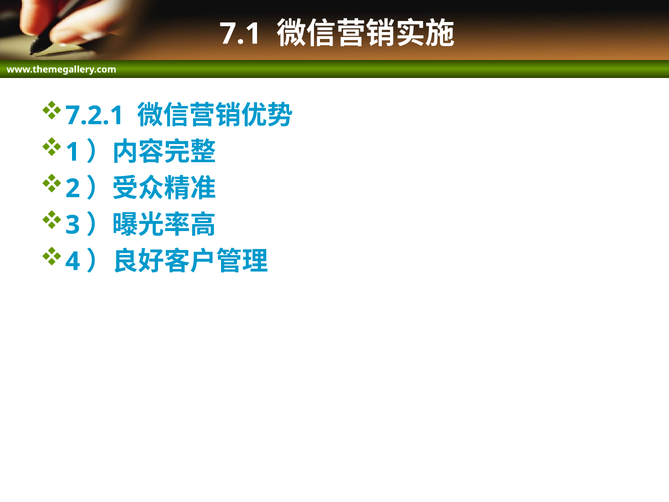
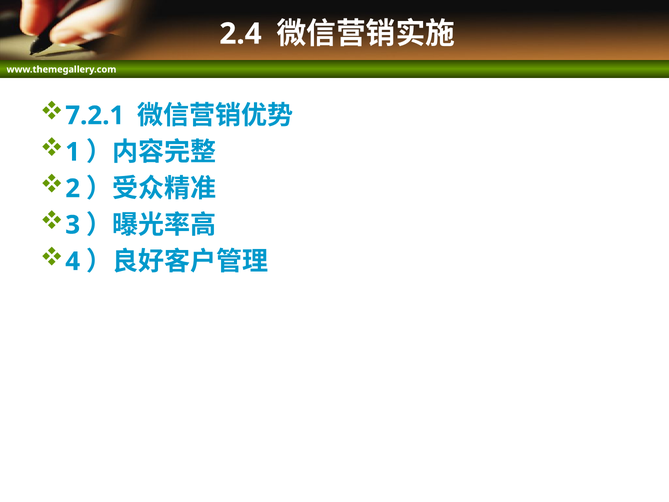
7.1: 7.1 -> 2.4
